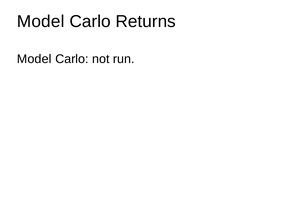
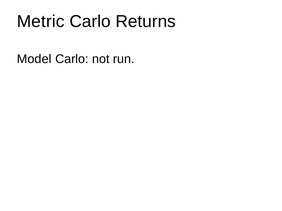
Model at (41, 21): Model -> Metric
